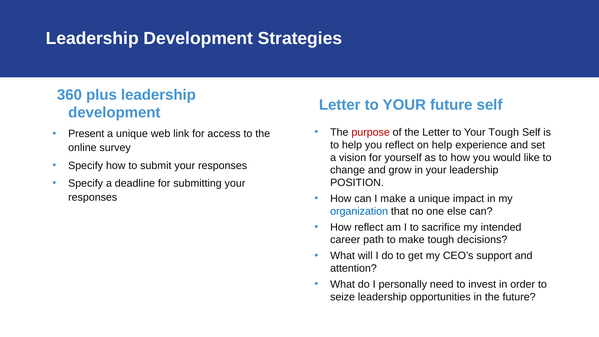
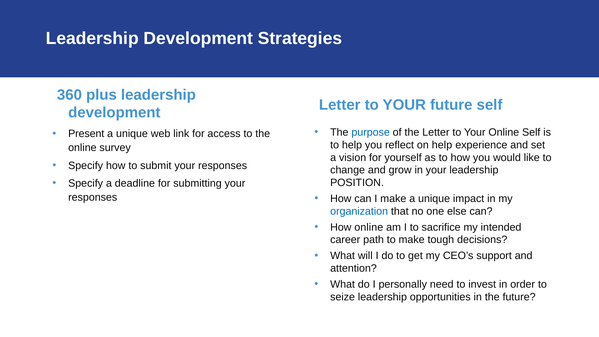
purpose colour: red -> blue
Your Tough: Tough -> Online
How reflect: reflect -> online
